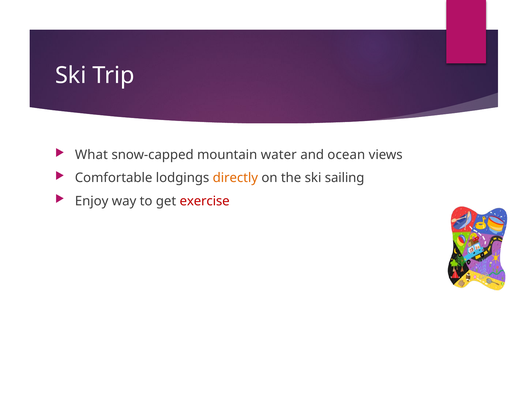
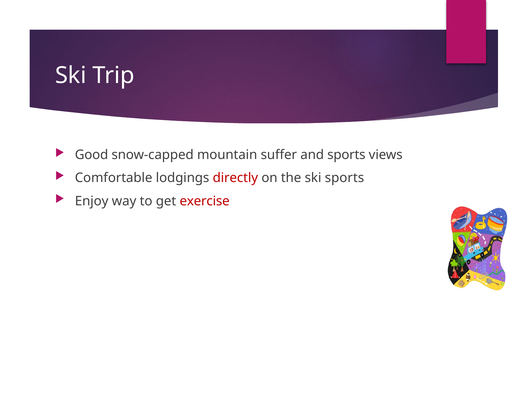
What: What -> Good
water: water -> suffer
and ocean: ocean -> sports
directly colour: orange -> red
ski sailing: sailing -> sports
